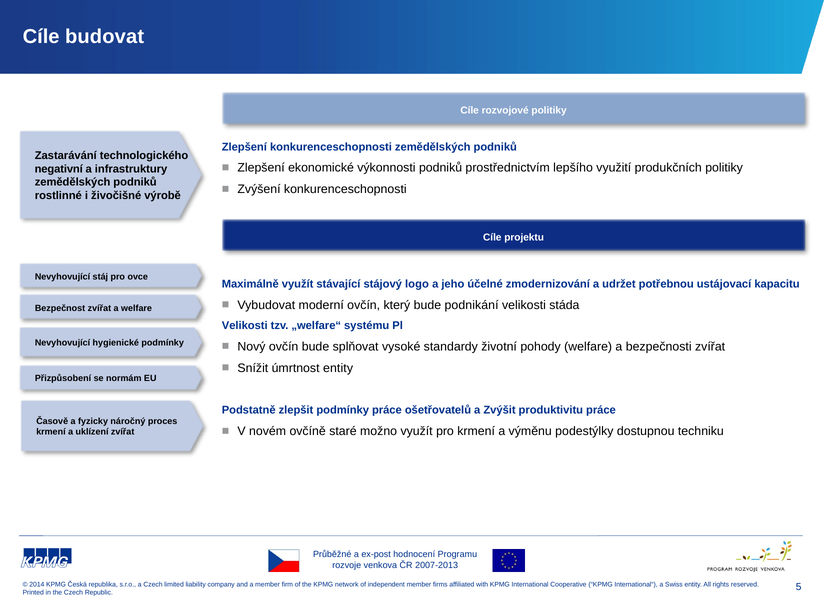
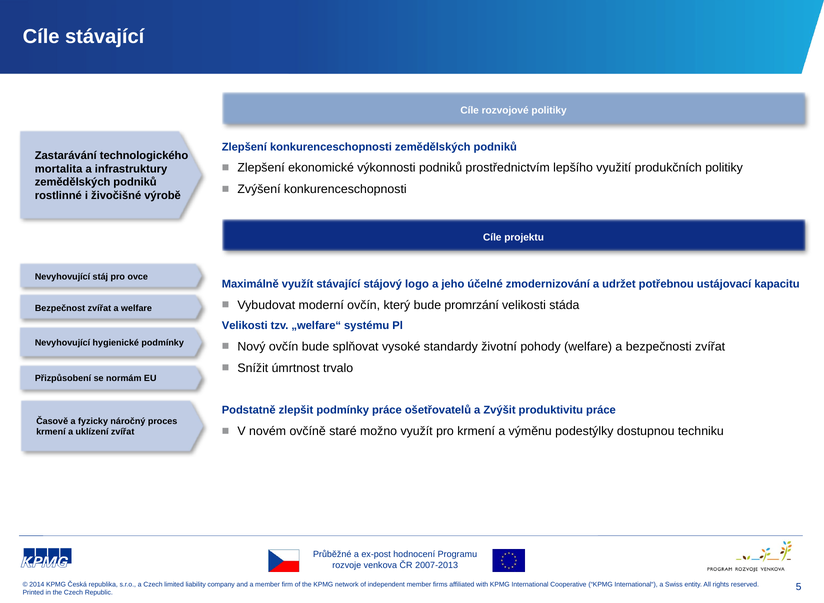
Cíle budovat: budovat -> stávající
negativní: negativní -> mortalita
podnikání: podnikání -> promrzání
úmrtnost entity: entity -> trvalo
